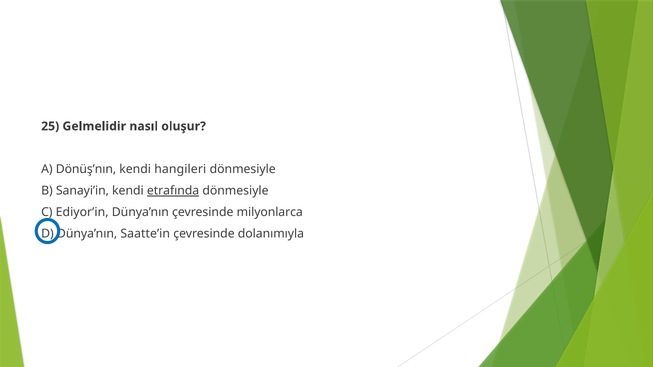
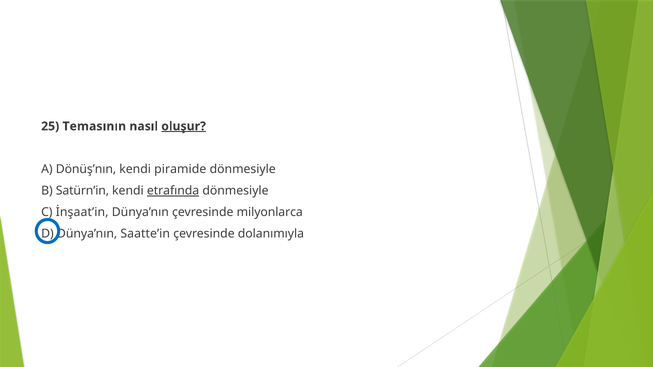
Gelmelidir: Gelmelidir -> Temasının
oluşur underline: none -> present
hangileri: hangileri -> piramide
Sanayi’in: Sanayi’in -> Satürn’in
Ediyor’in: Ediyor’in -> İnşaat’in
